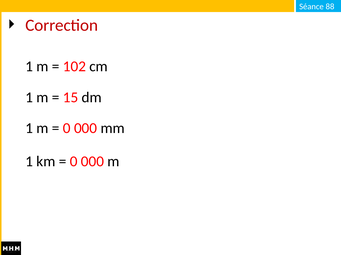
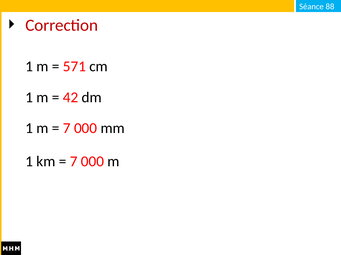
102: 102 -> 571
15: 15 -> 42
0 at (67, 129): 0 -> 7
0 at (74, 162): 0 -> 7
